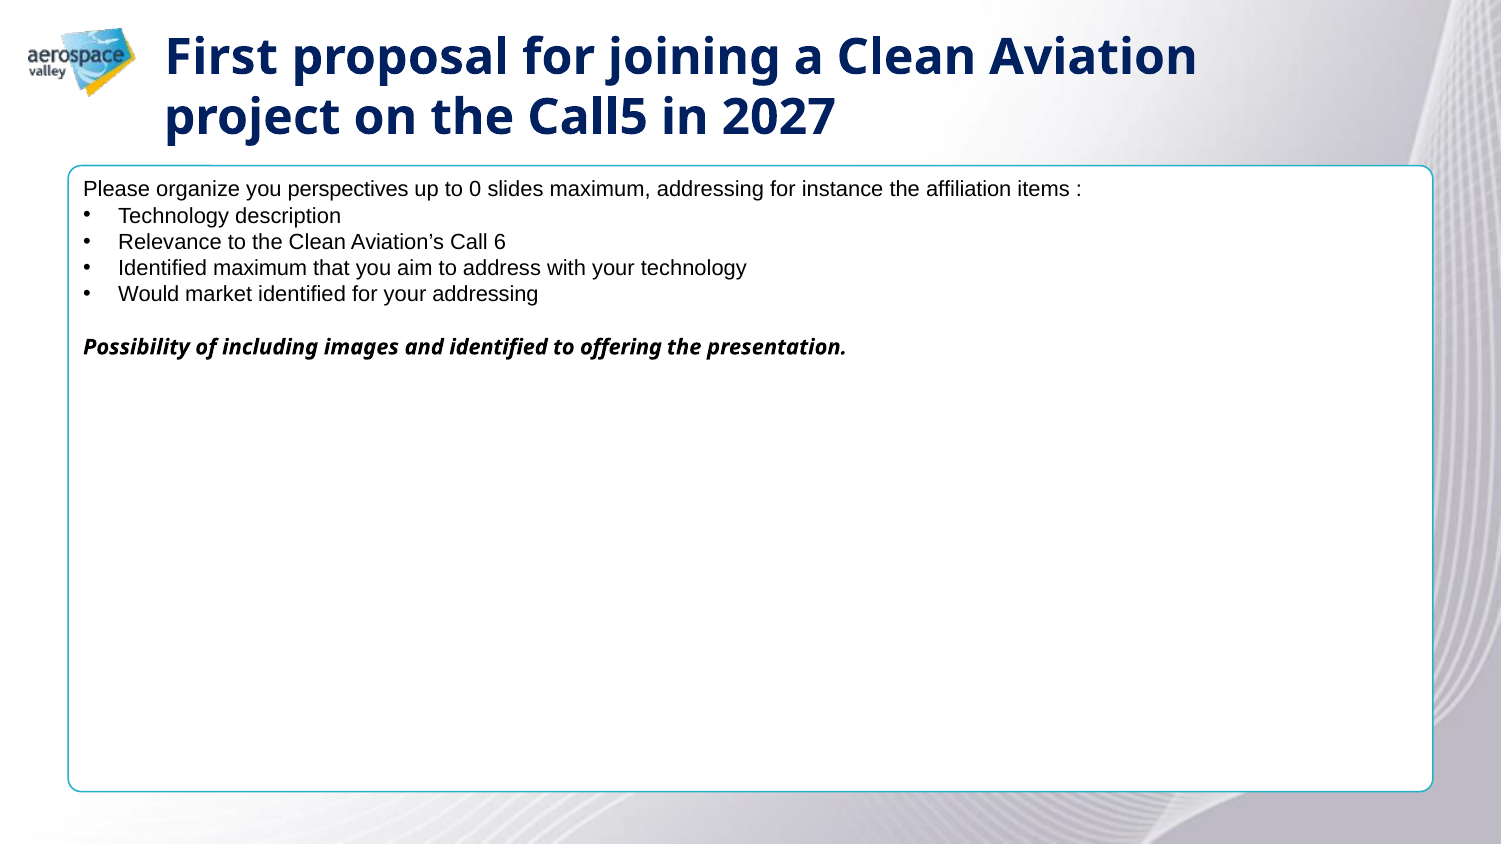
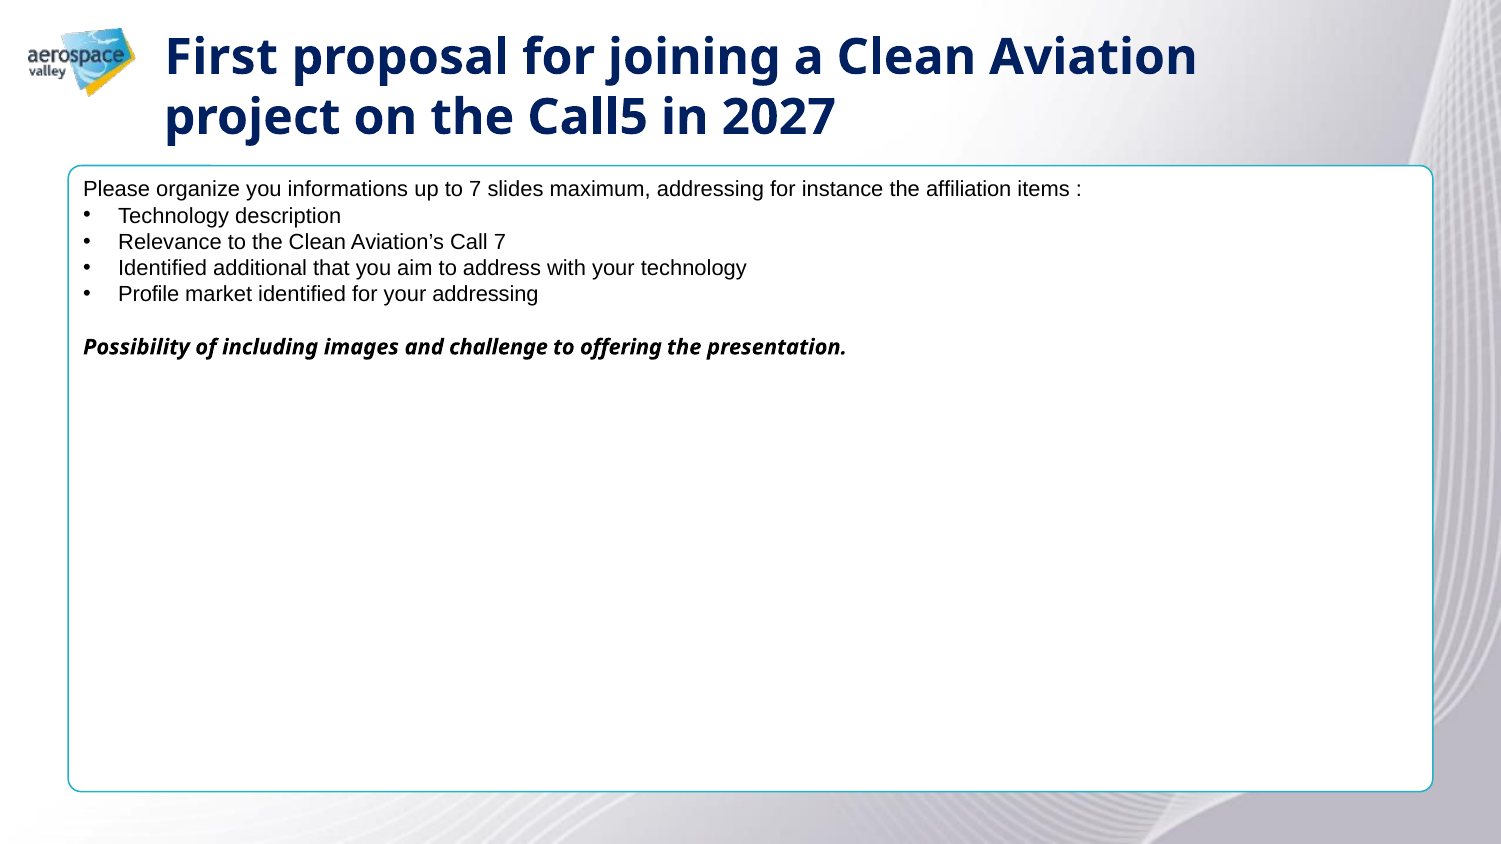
perspectives: perspectives -> informations
to 0: 0 -> 7
Call 6: 6 -> 7
Identified maximum: maximum -> additional
Would: Would -> Profile
and identified: identified -> challenge
